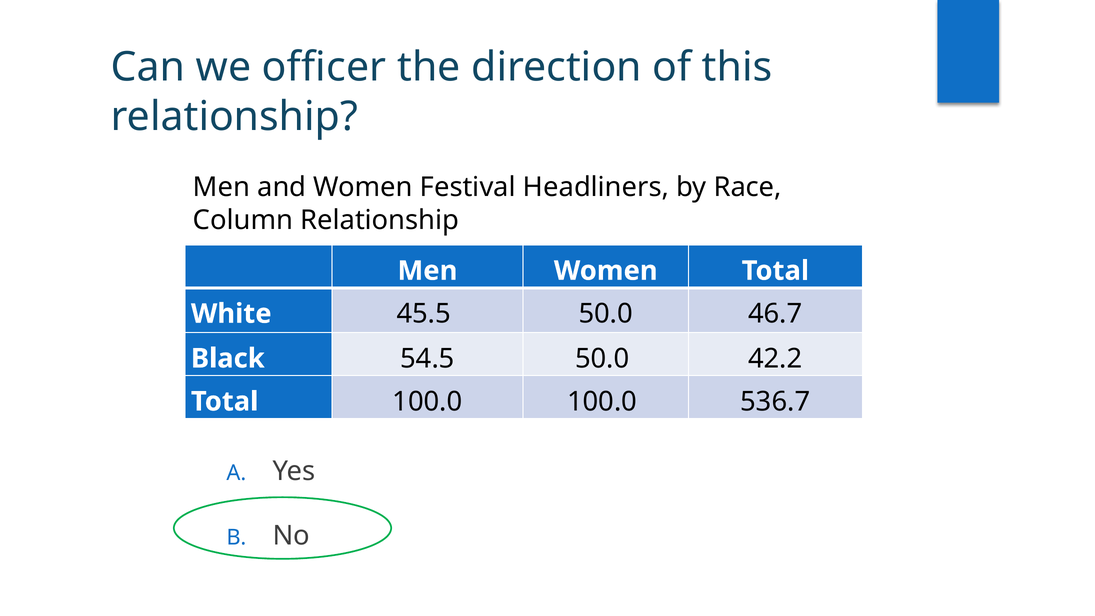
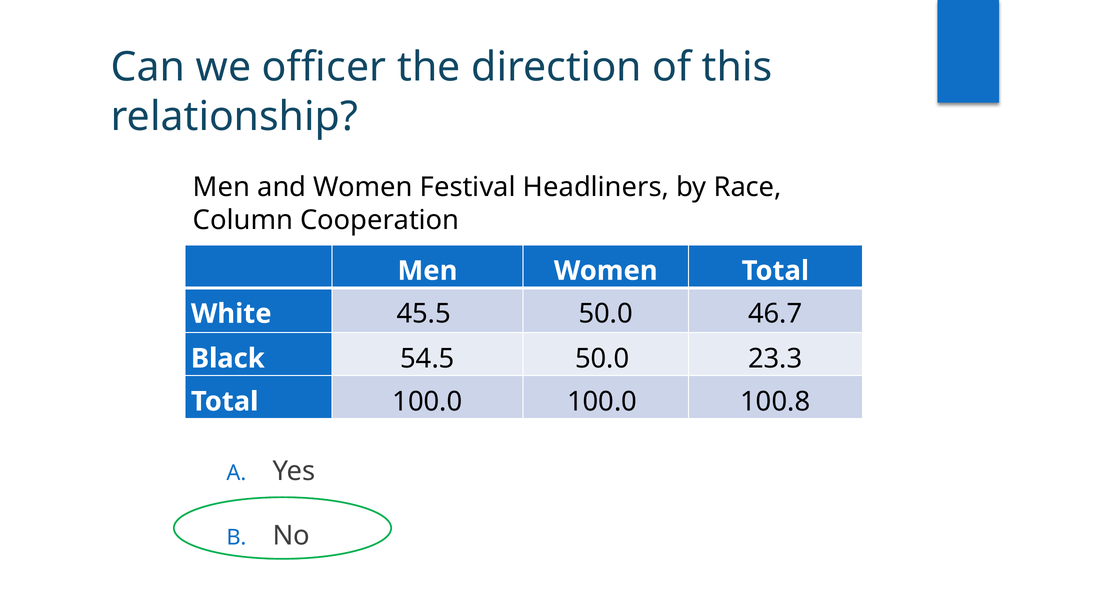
Column Relationship: Relationship -> Cooperation
42.2: 42.2 -> 23.3
536.7: 536.7 -> 100.8
